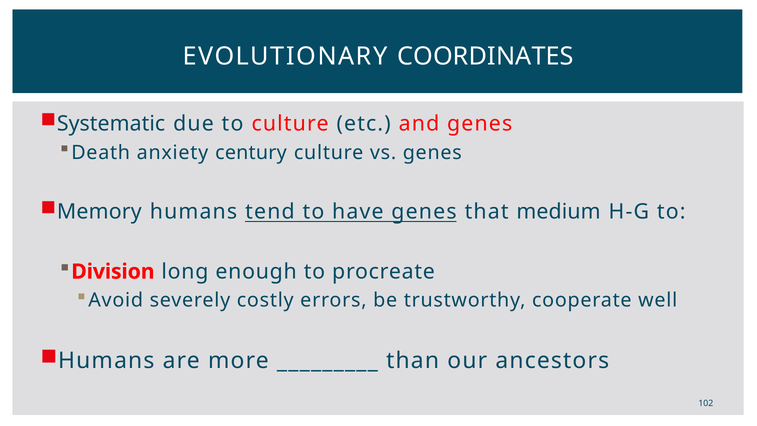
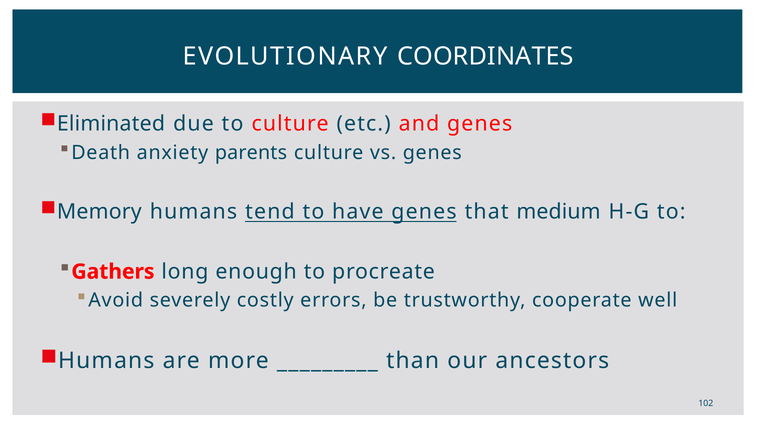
Systematic: Systematic -> Eliminated
century: century -> parents
Division: Division -> Gathers
